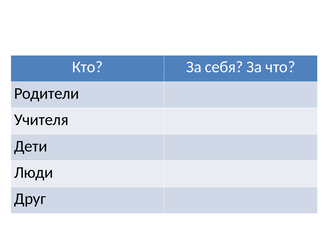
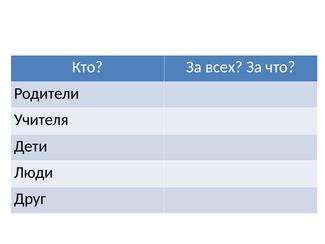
себя: себя -> всех
